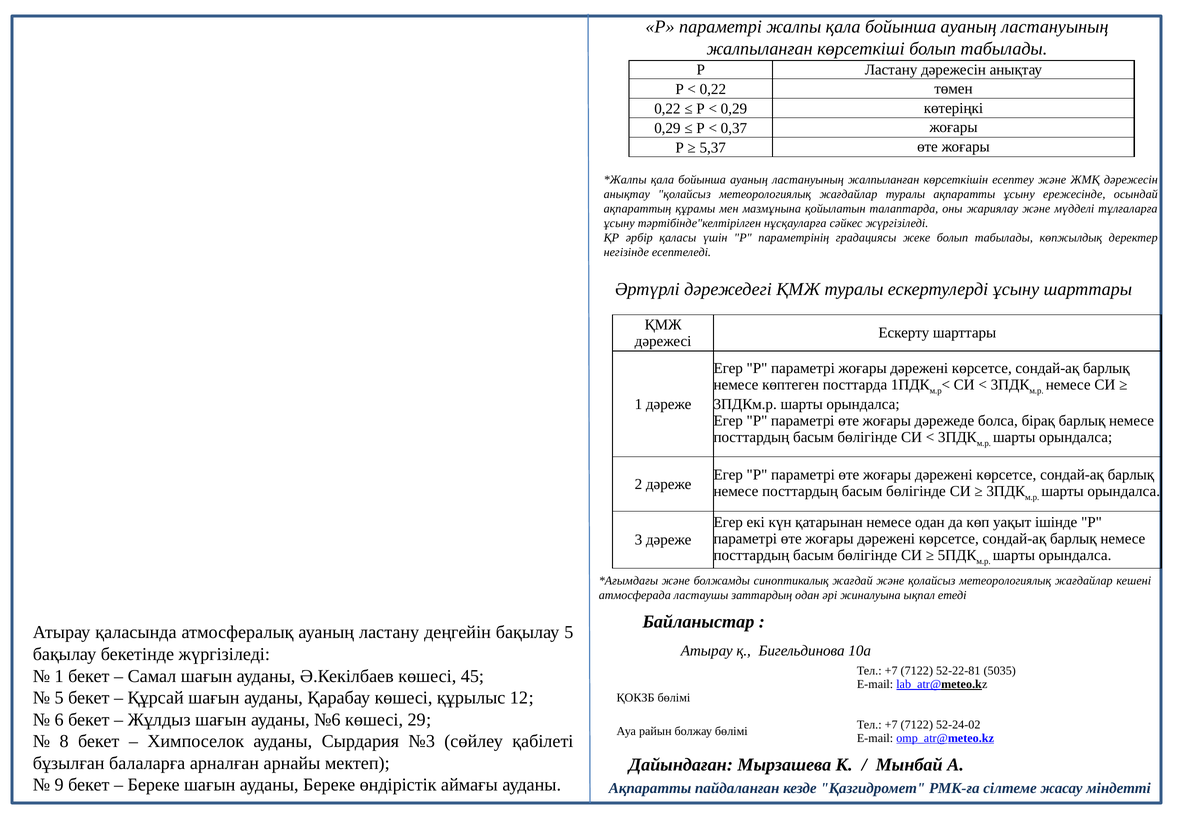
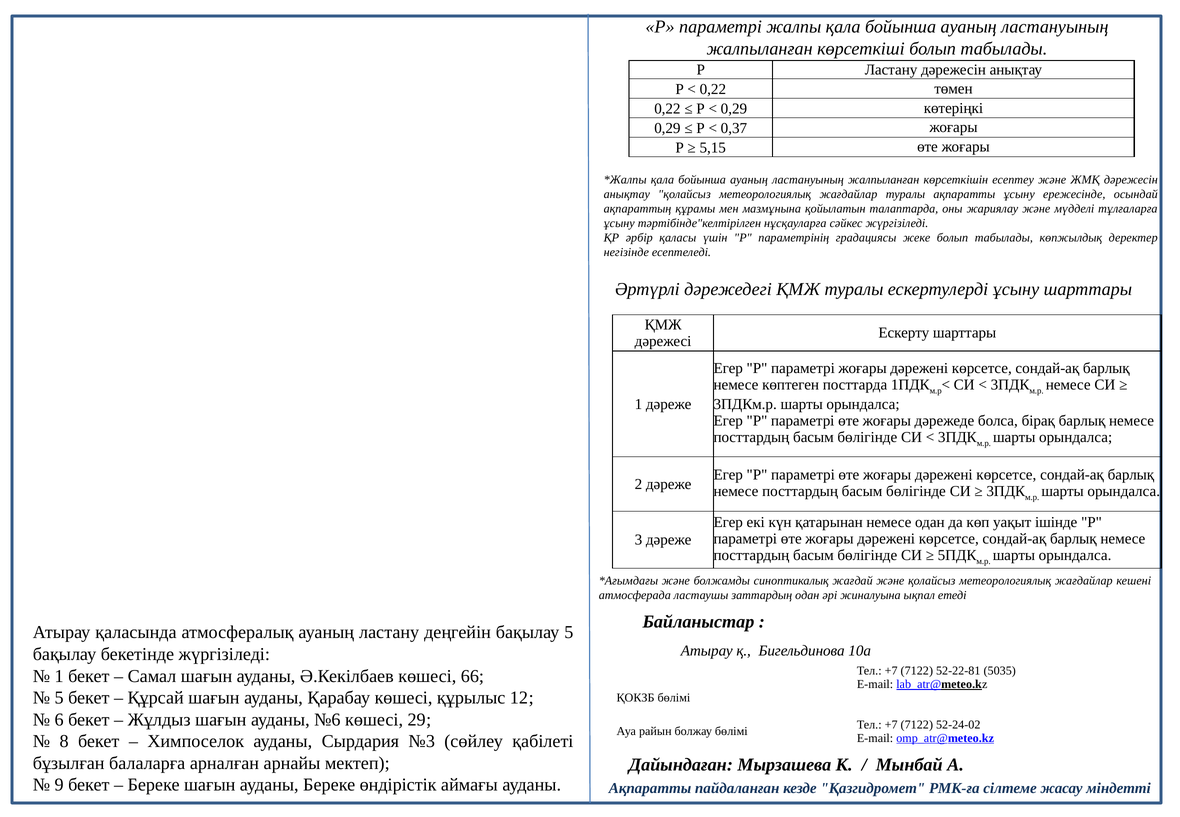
5,37: 5,37 -> 5,15
45: 45 -> 66
